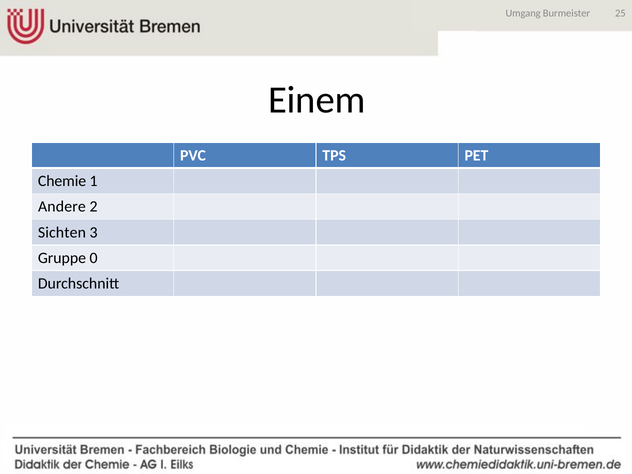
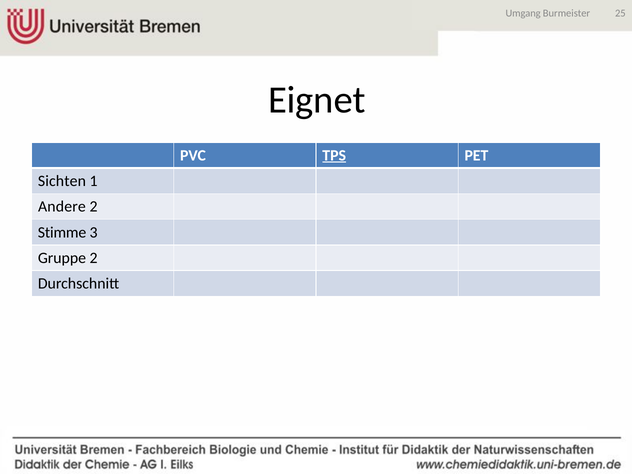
Einem: Einem -> Eignet
TPS underline: none -> present
Chemie: Chemie -> Sichten
Sichten: Sichten -> Stimme
Gruppe 0: 0 -> 2
